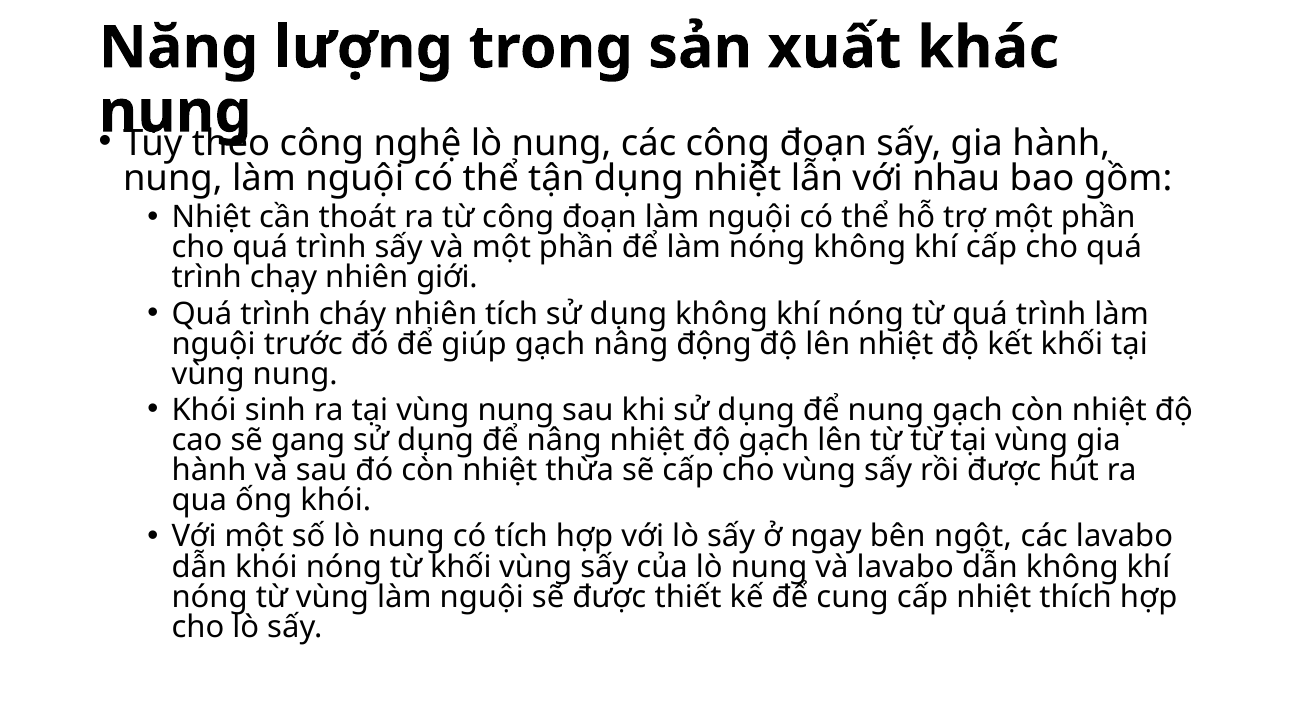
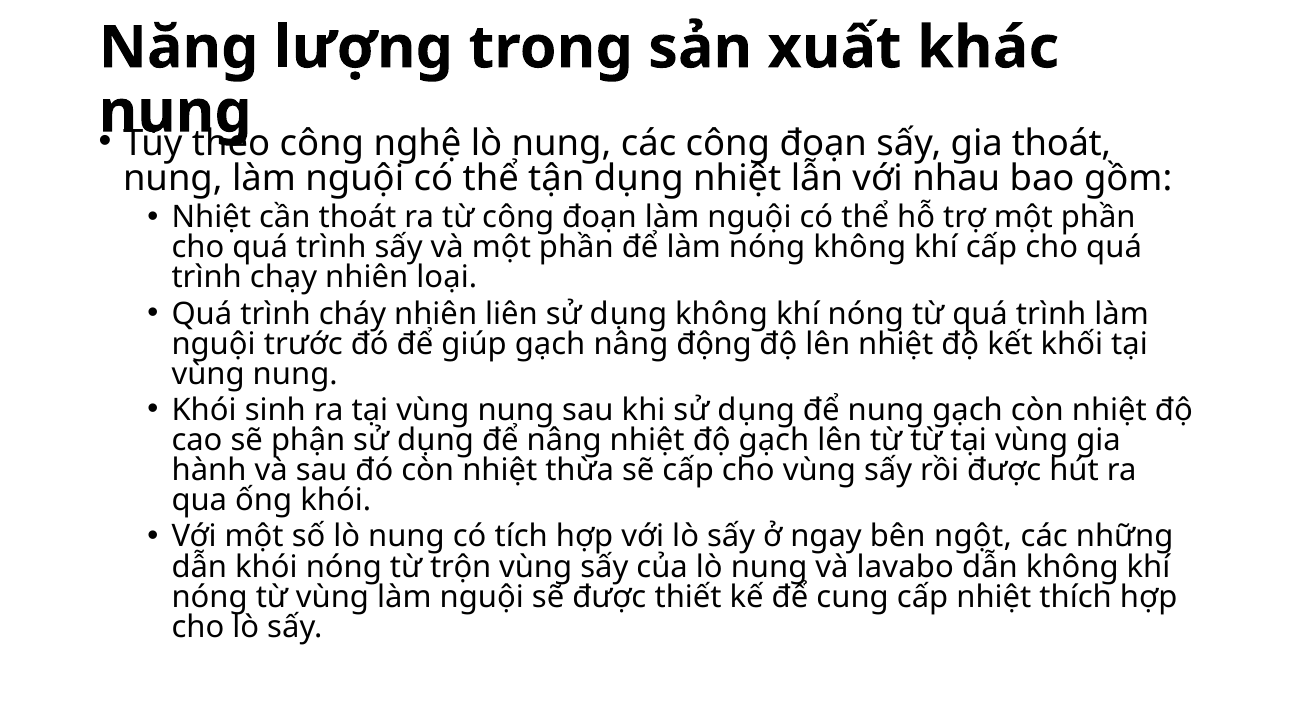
sấy gia hành: hành -> thoát
giới: giới -> loại
nhiên tích: tích -> liên
gang: gang -> phận
các lavabo: lavabo -> những
từ khối: khối -> trộn
